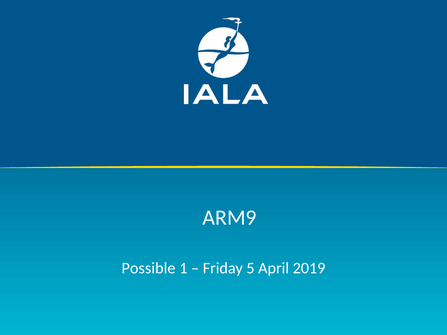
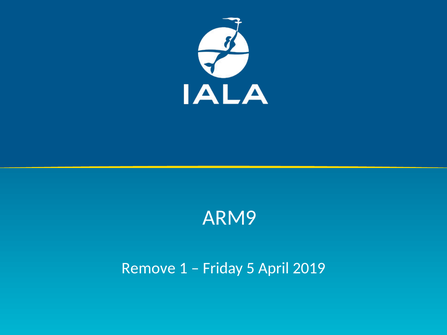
Possible: Possible -> Remove
